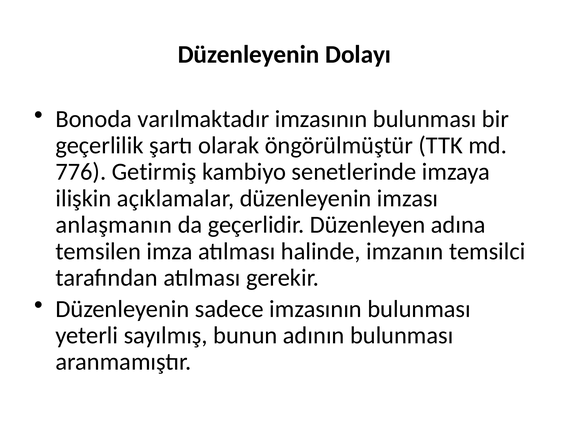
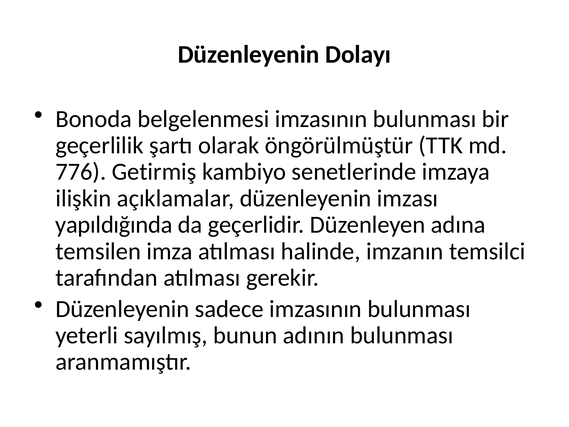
varılmaktadır: varılmaktadır -> belgelenmesi
anlaşmanın: anlaşmanın -> yapıldığında
